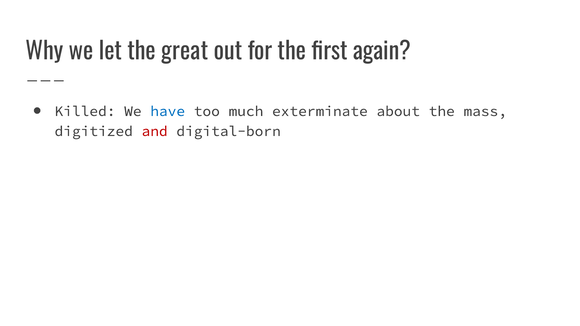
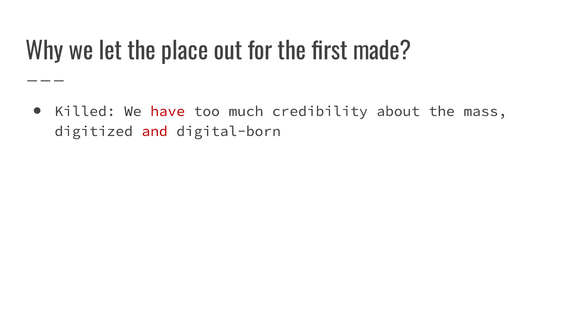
great: great -> place
again: again -> made
have colour: blue -> red
exterminate: exterminate -> credibility
